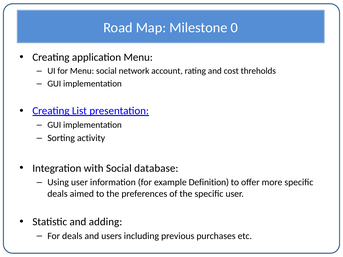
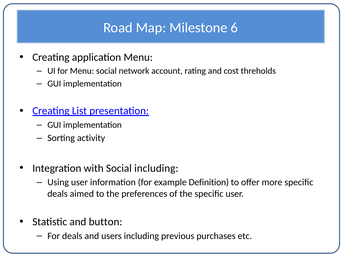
0: 0 -> 6
Social database: database -> including
adding: adding -> button
